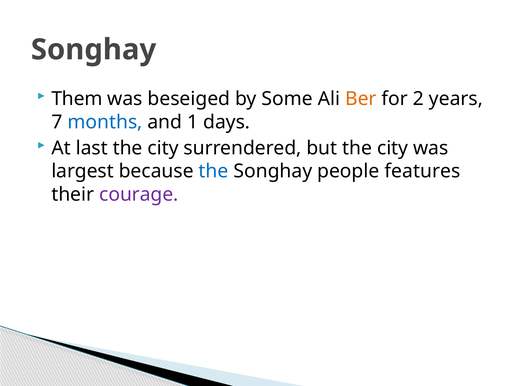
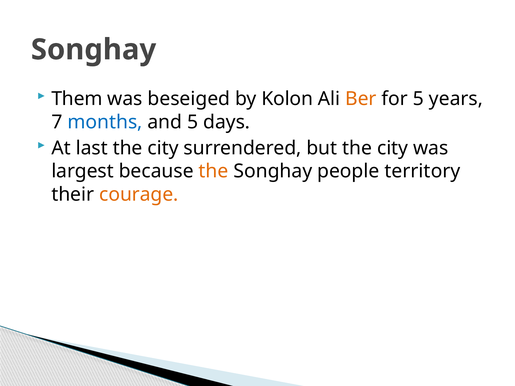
Some: Some -> Kolon
for 2: 2 -> 5
and 1: 1 -> 5
the at (214, 171) colour: blue -> orange
features: features -> territory
courage colour: purple -> orange
